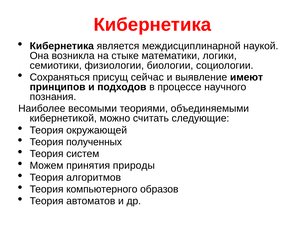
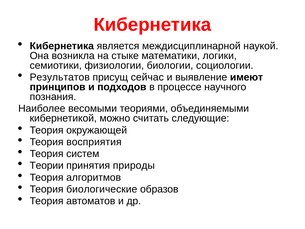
Сохраняться: Сохраняться -> Результатов
полученных: полученных -> восприятия
Можем: Можем -> Теории
компьютерного: компьютерного -> биологические
